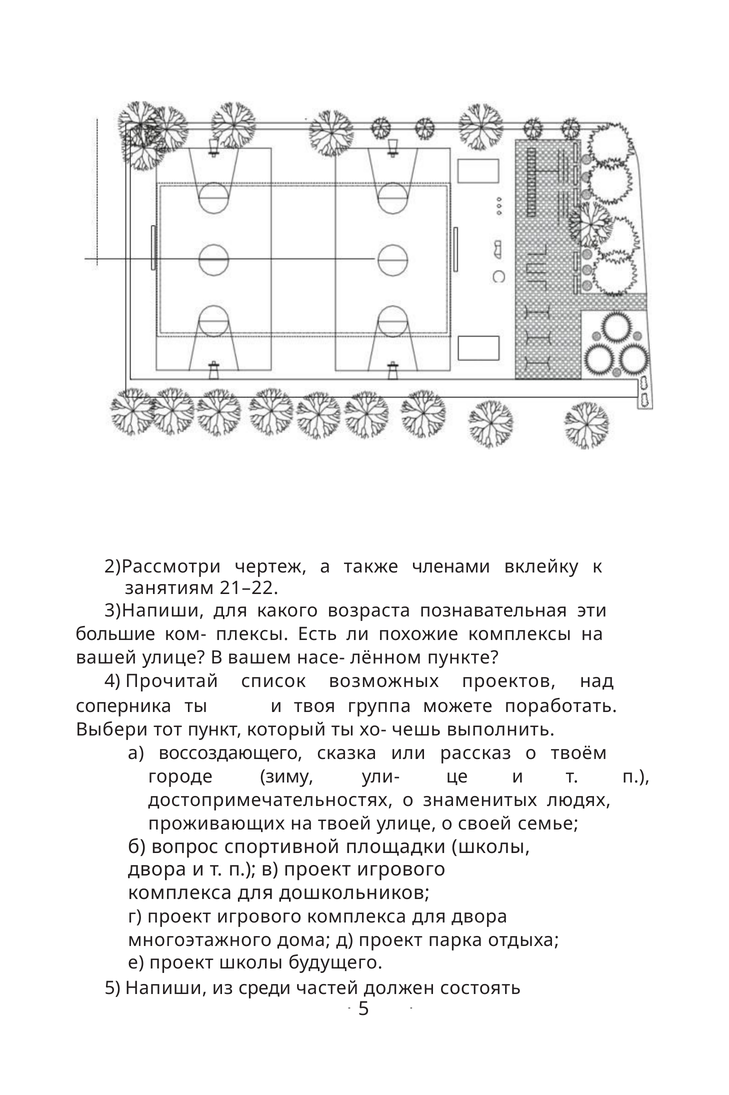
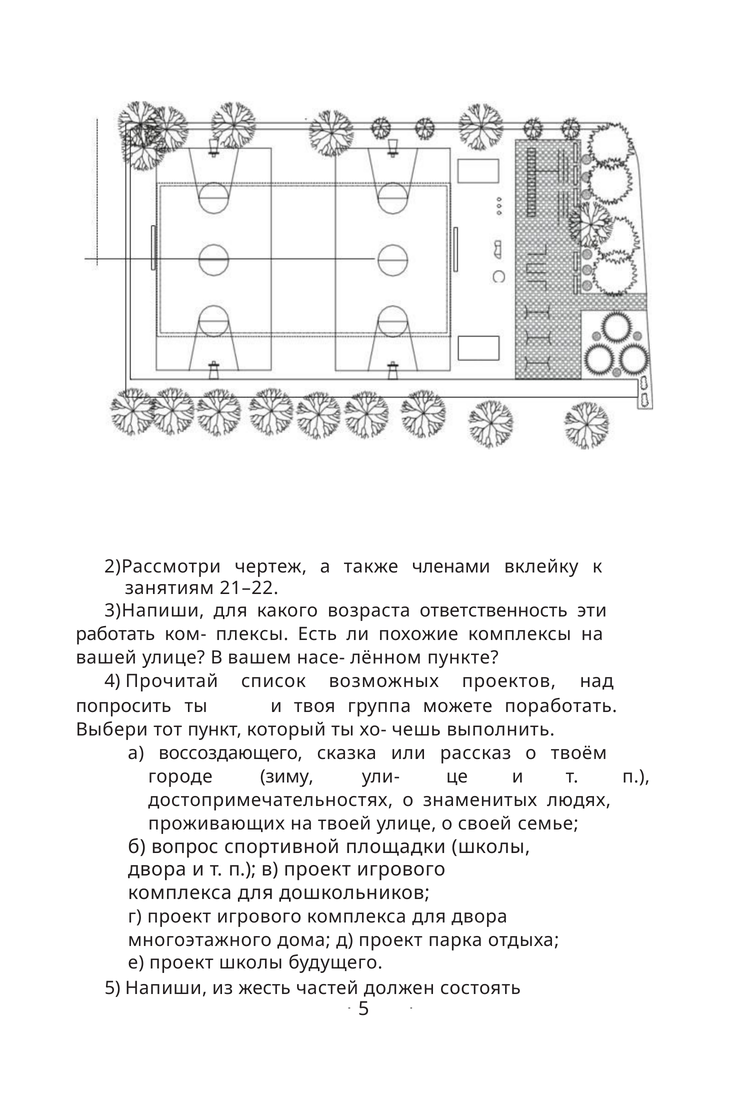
познавательная: познавательная -> ответственность
большие: большие -> работать
соперника: соперника -> попросить
среди: среди -> жесть
